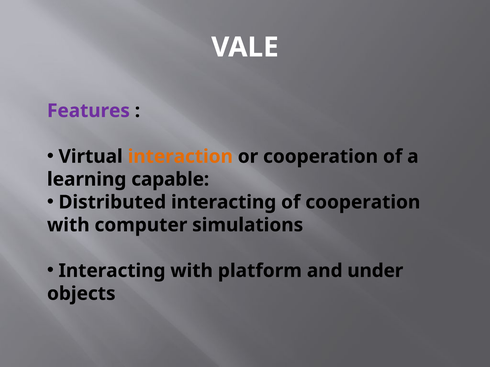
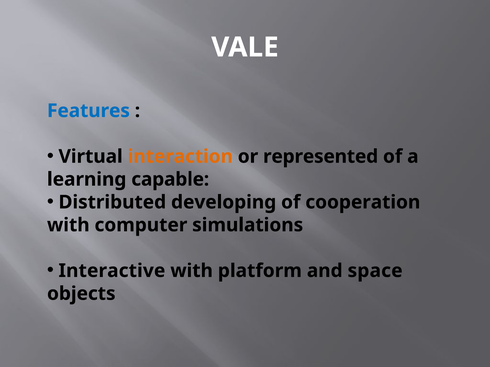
Features colour: purple -> blue
or cooperation: cooperation -> represented
Distributed interacting: interacting -> developing
Interacting at (112, 271): Interacting -> Interactive
under: under -> space
